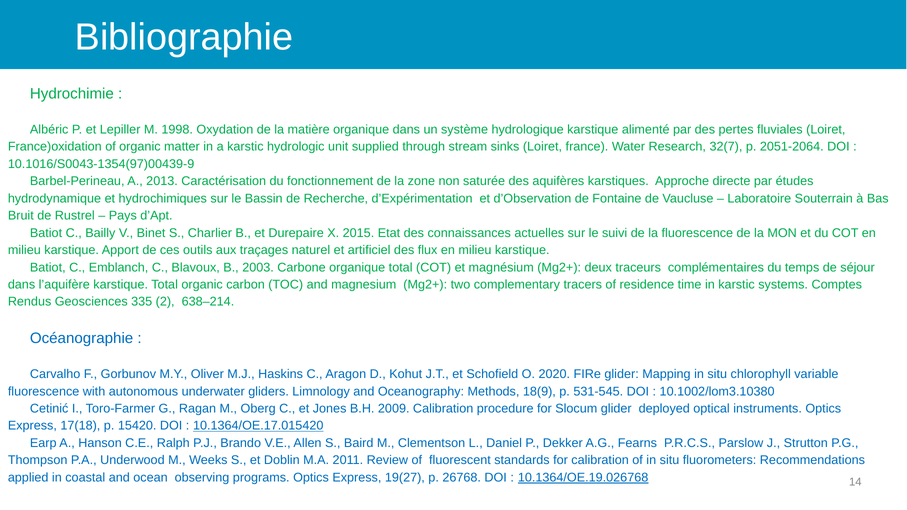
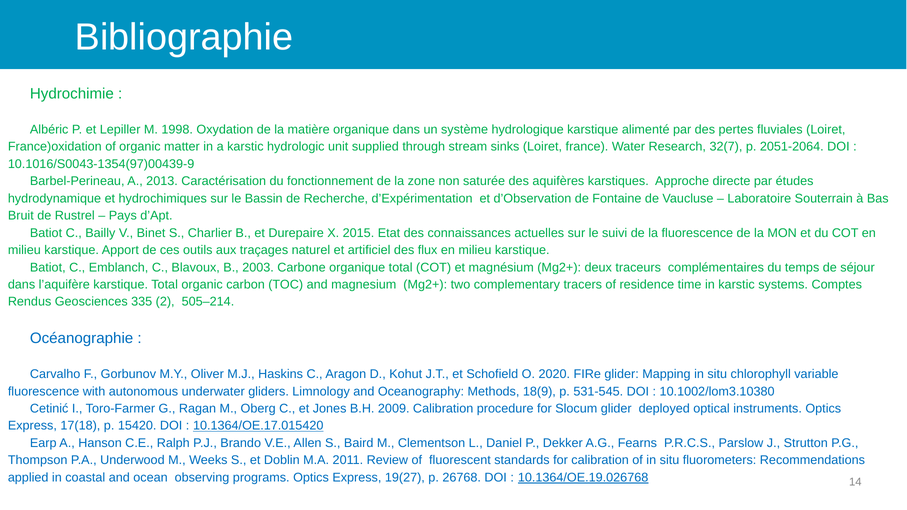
638–214: 638–214 -> 505–214
